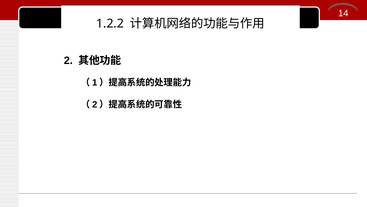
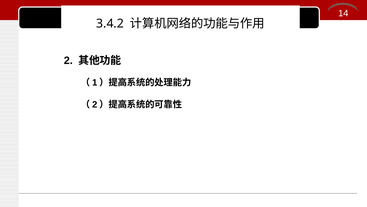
1.2.2: 1.2.2 -> 3.4.2
